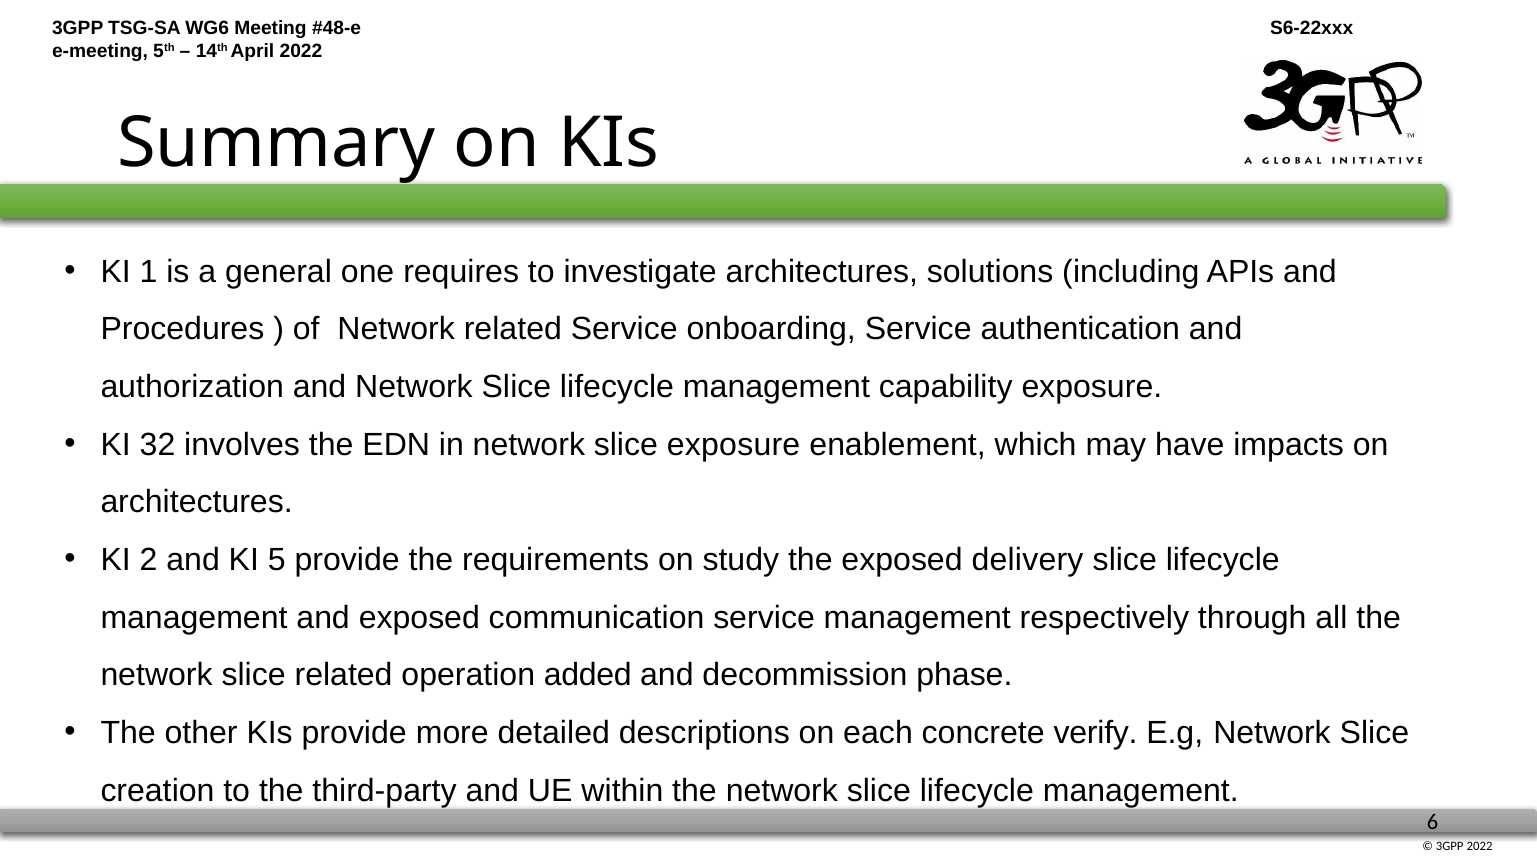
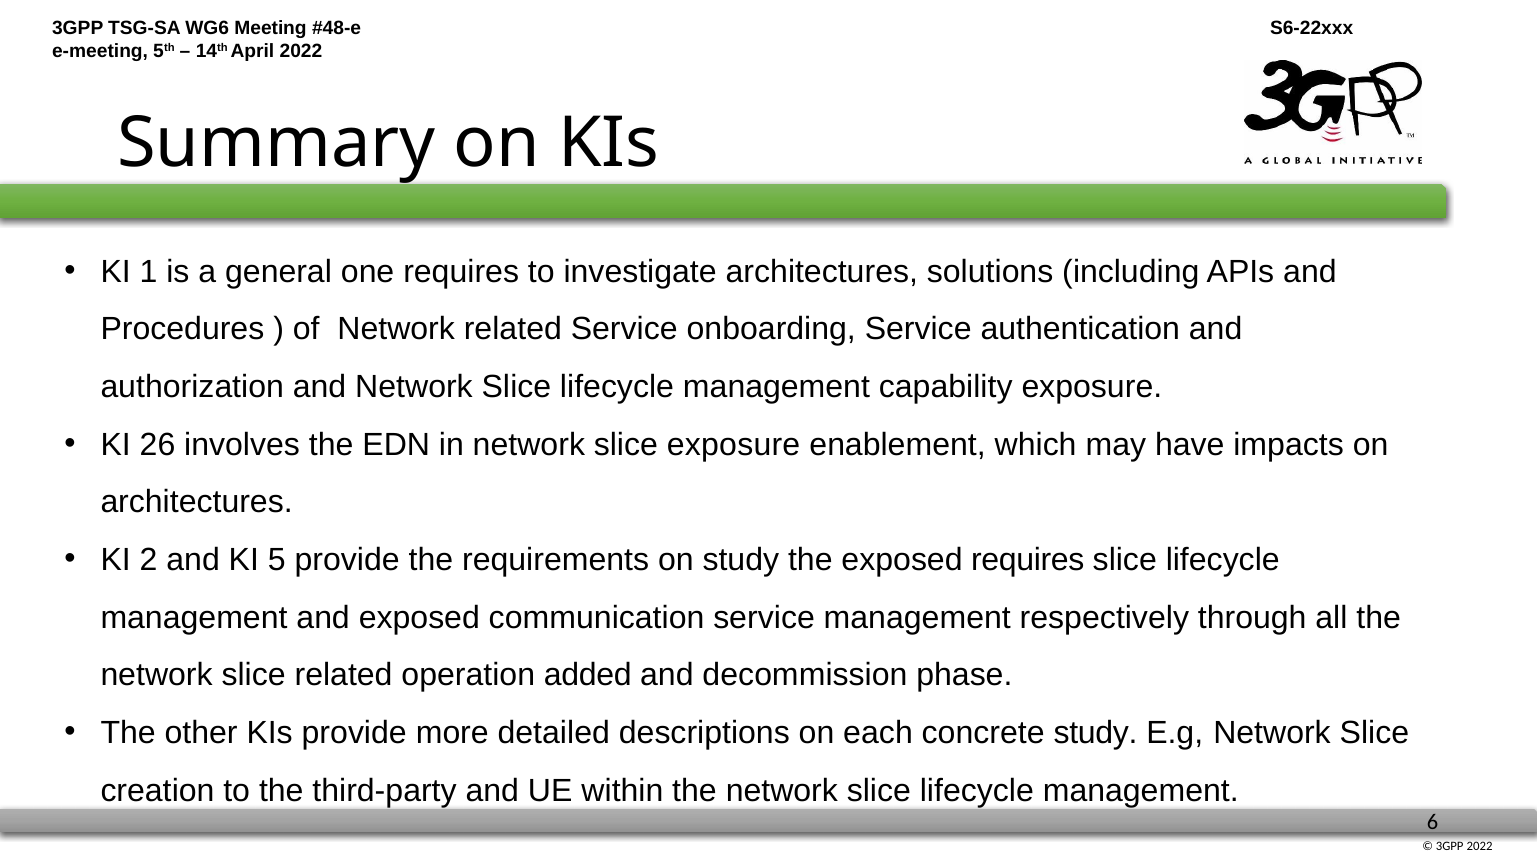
32: 32 -> 26
exposed delivery: delivery -> requires
concrete verify: verify -> study
